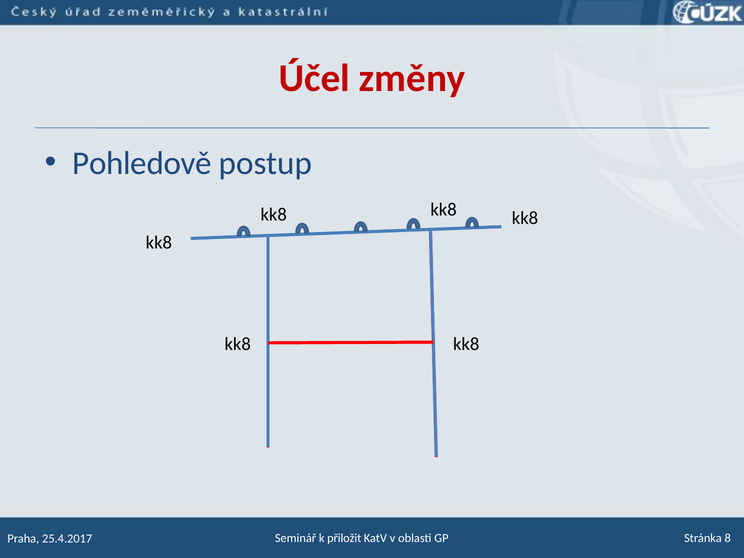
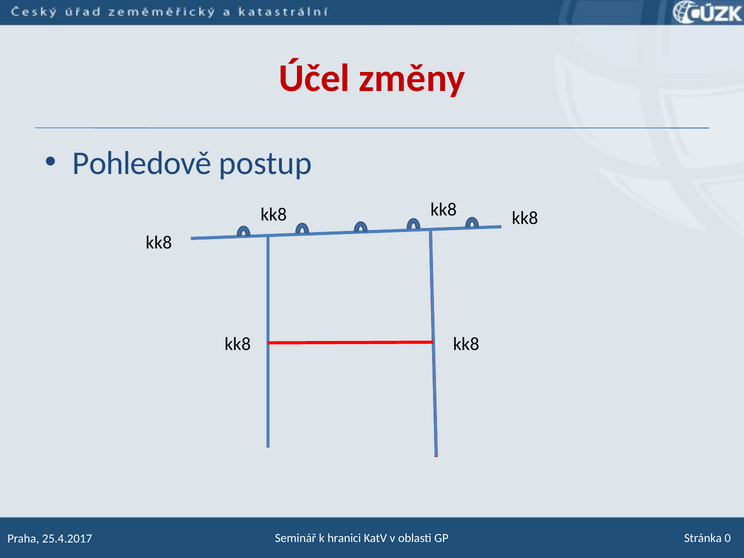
přiložit: přiložit -> hranici
8: 8 -> 0
